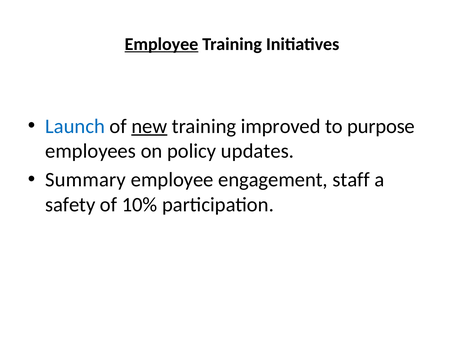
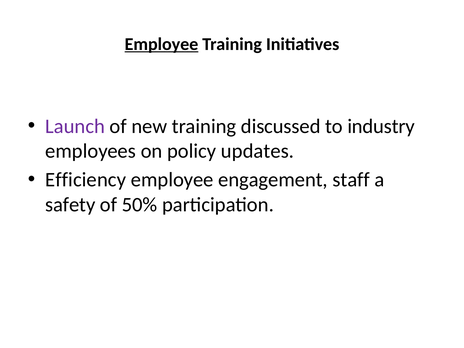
Launch colour: blue -> purple
new underline: present -> none
improved: improved -> discussed
purpose: purpose -> industry
Summary: Summary -> Efficiency
10%: 10% -> 50%
